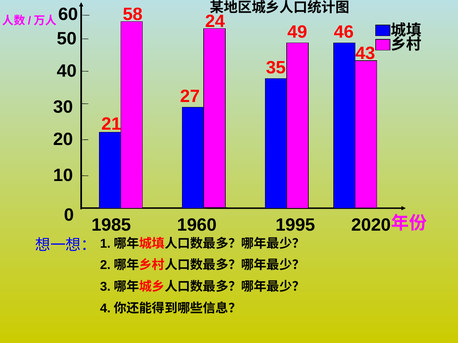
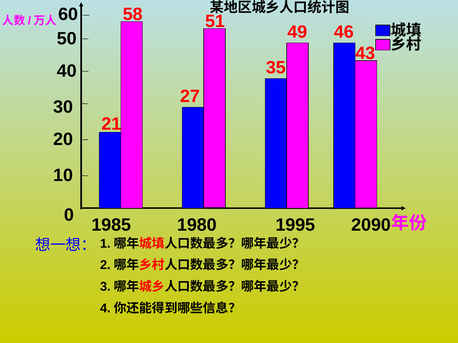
24: 24 -> 51
1960: 1960 -> 1980
2020: 2020 -> 2090
